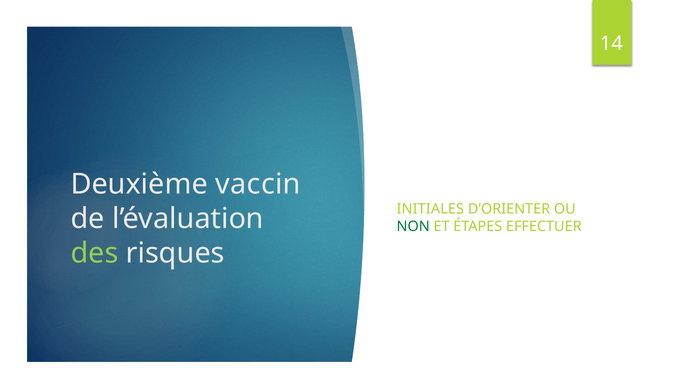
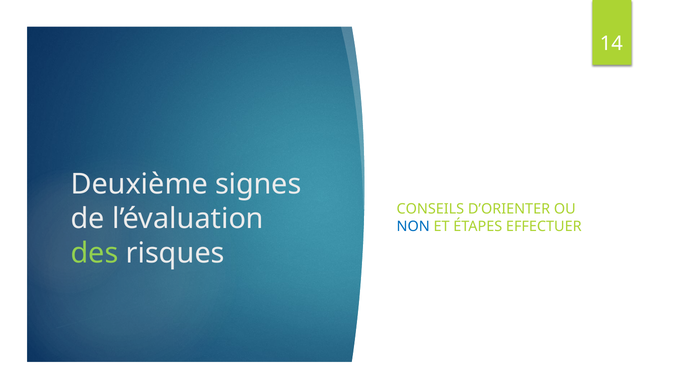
vaccin: vaccin -> signes
INITIALES: INITIALES -> CONSEILS
NON colour: green -> blue
